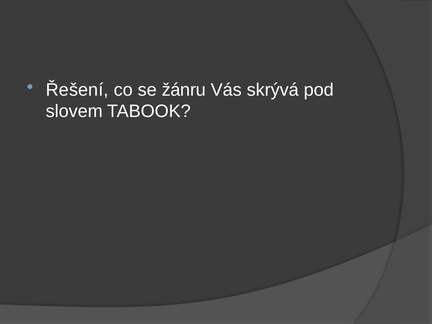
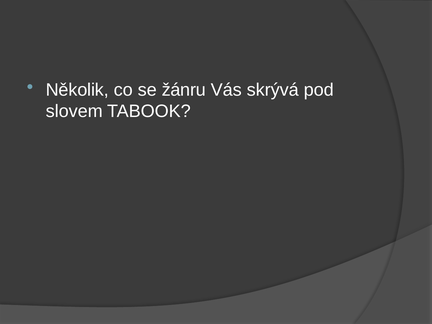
Řešení: Řešení -> Několik
